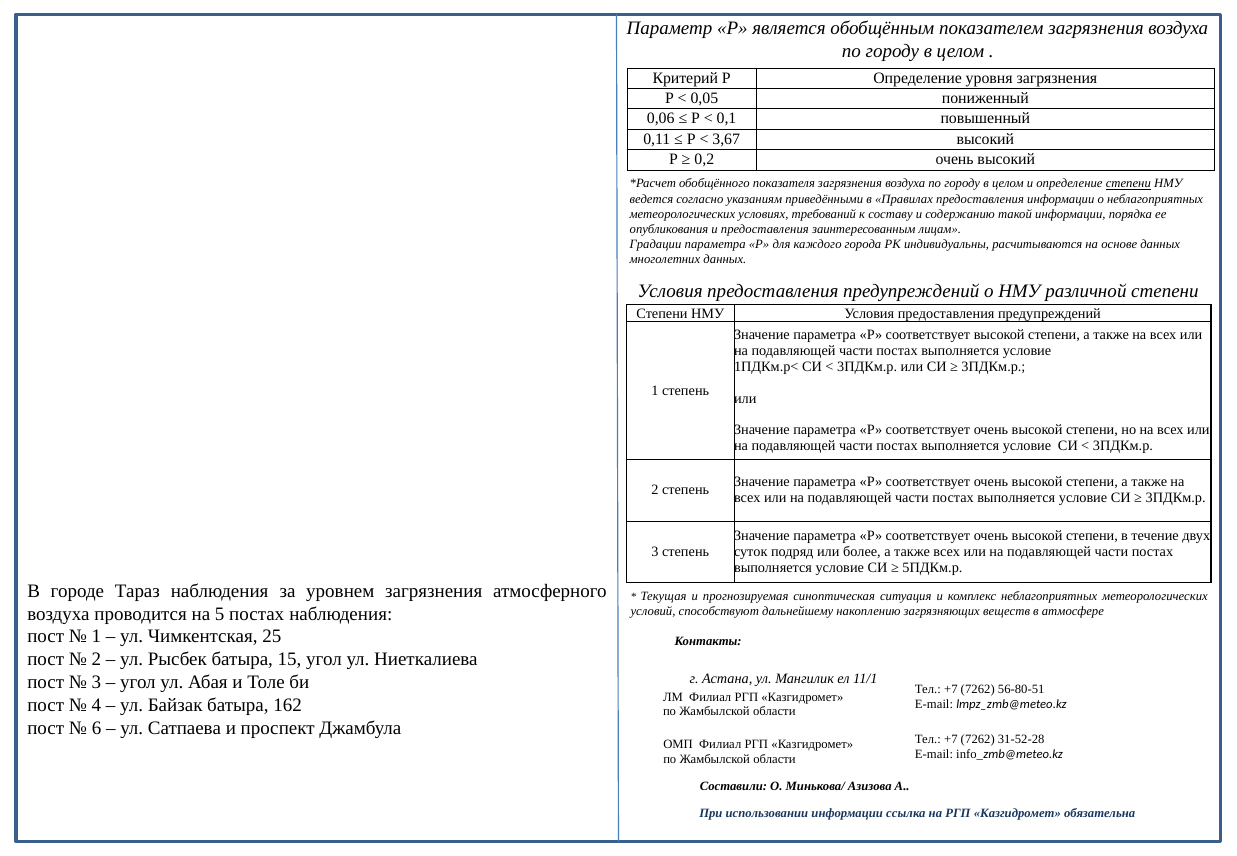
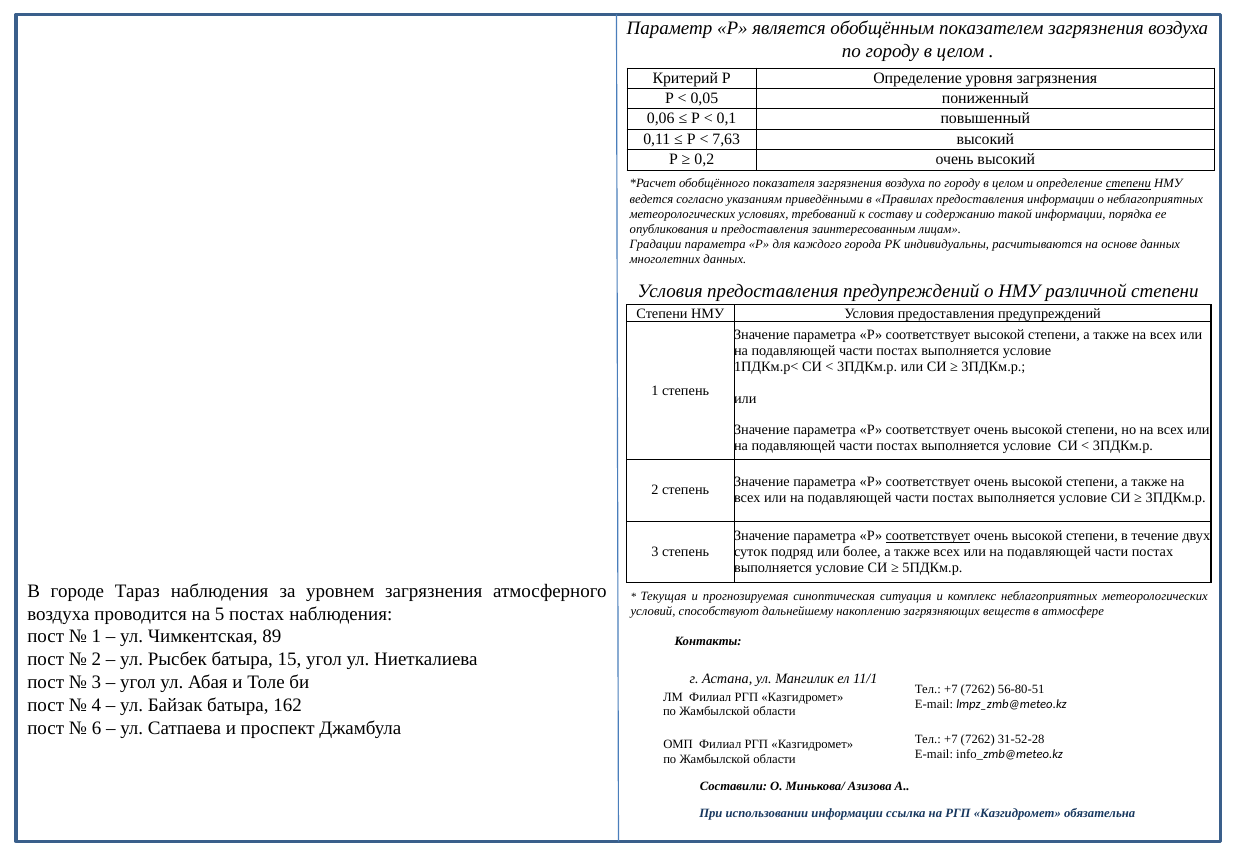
3,67: 3,67 -> 7,63
соответствует at (928, 536) underline: none -> present
25: 25 -> 89
